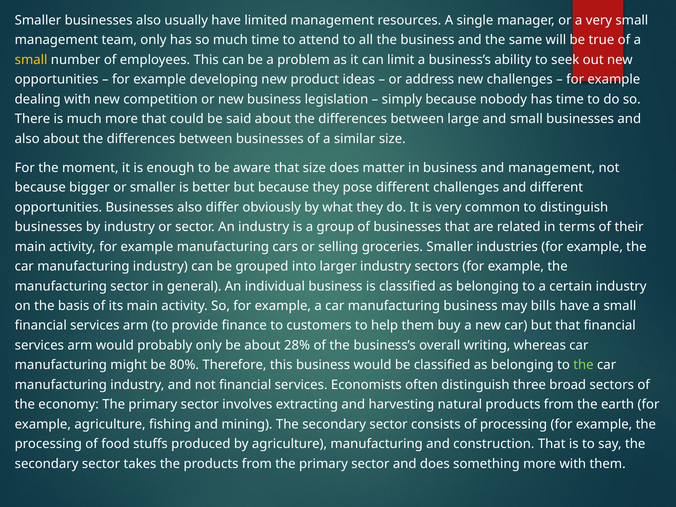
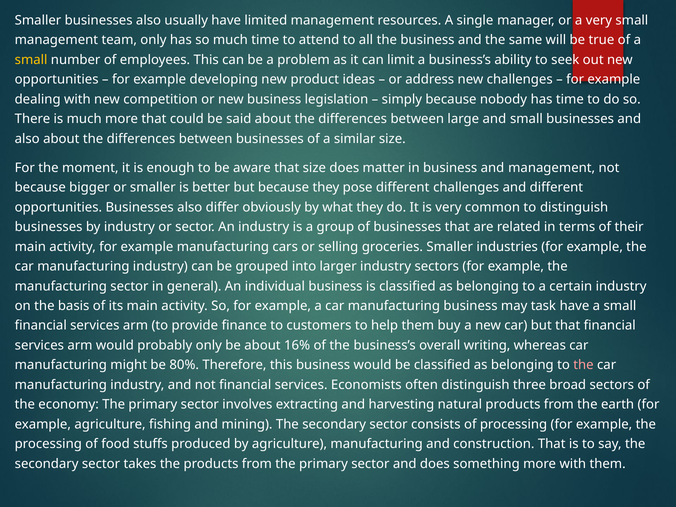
bills: bills -> task
28%: 28% -> 16%
the at (583, 365) colour: light green -> pink
